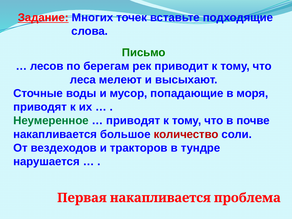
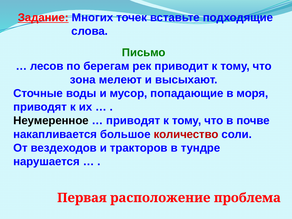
леса: леса -> зона
Неумеренное colour: green -> black
Первая накапливается: накапливается -> расположение
